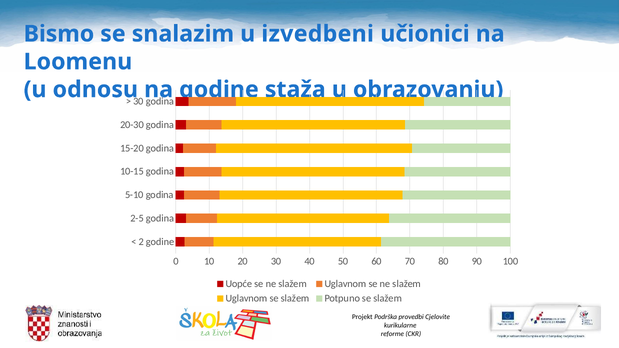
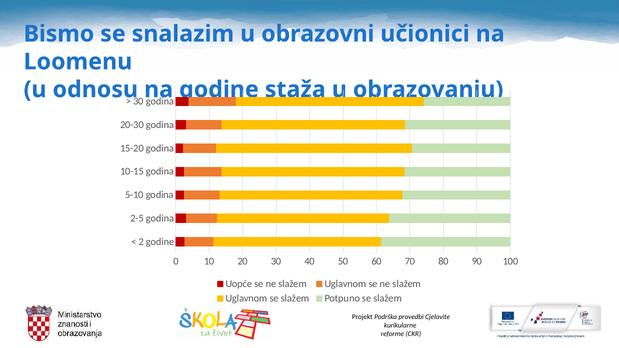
izvedbeni: izvedbeni -> obrazovni
